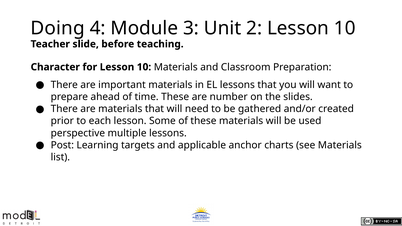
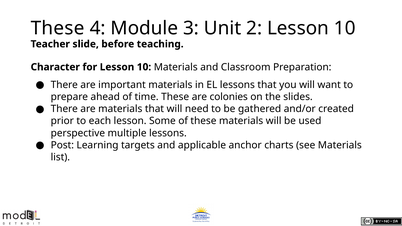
Doing at (58, 28): Doing -> These
number: number -> colonies
